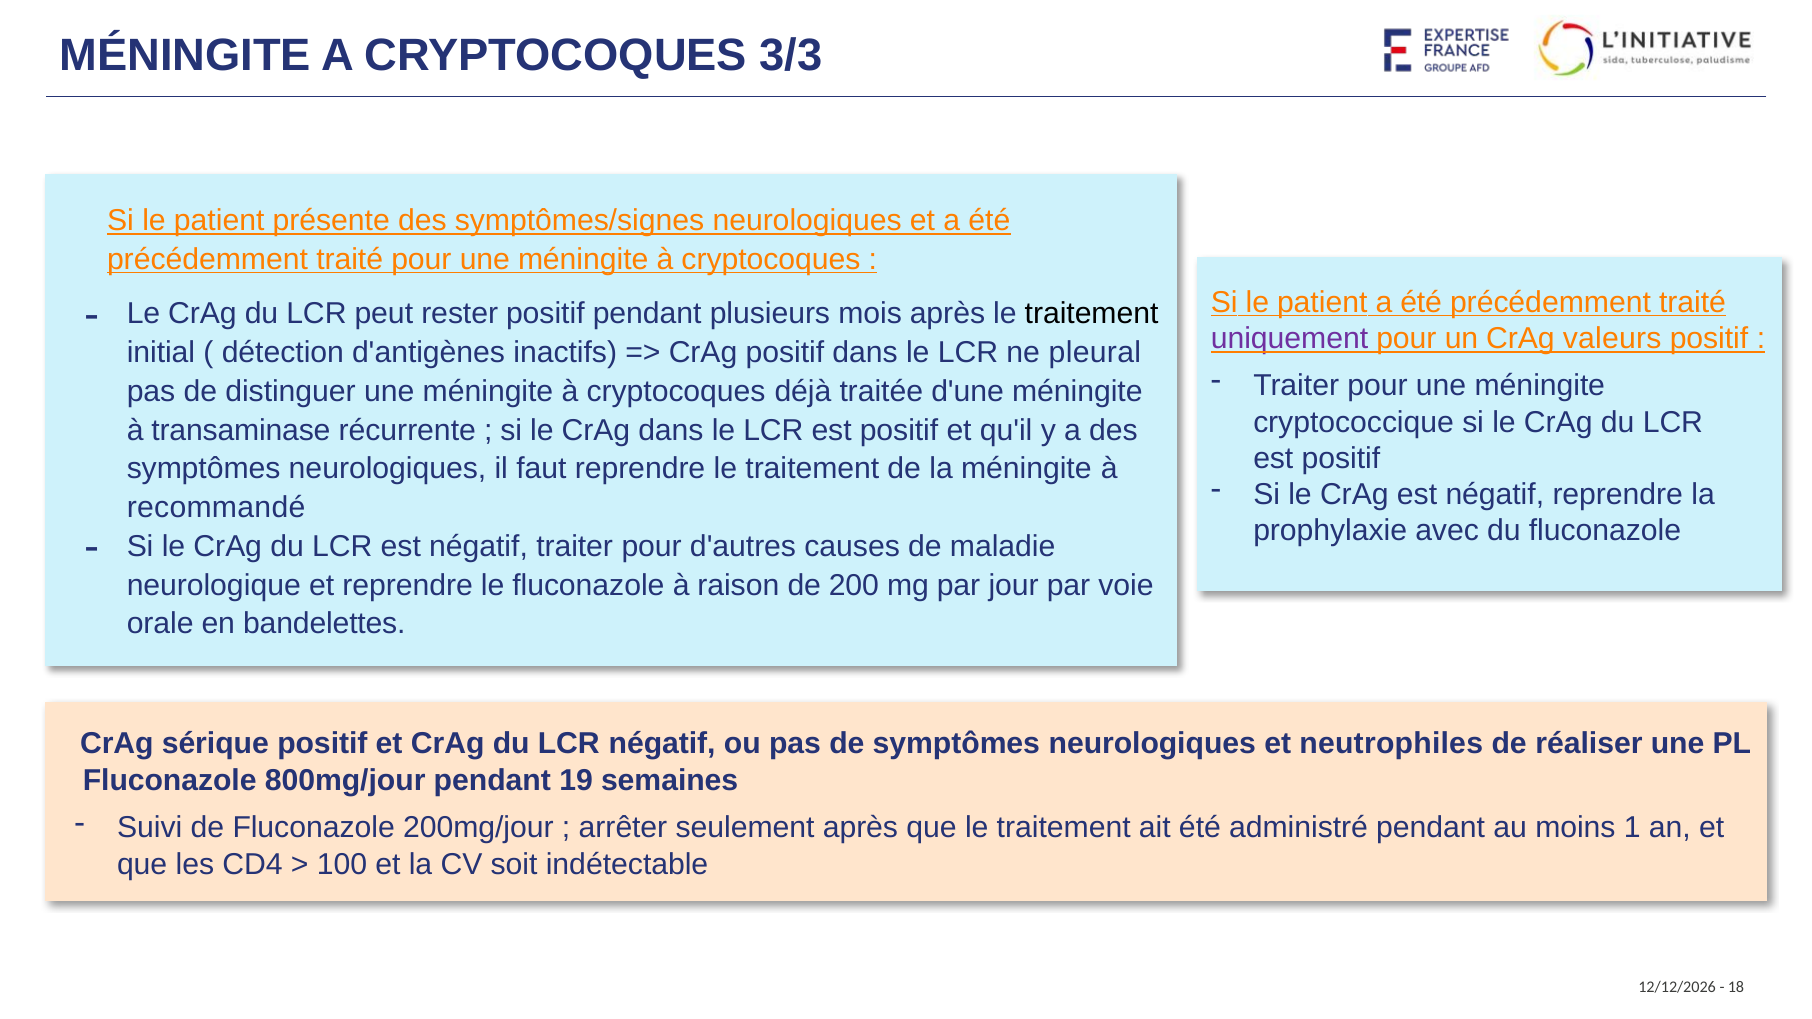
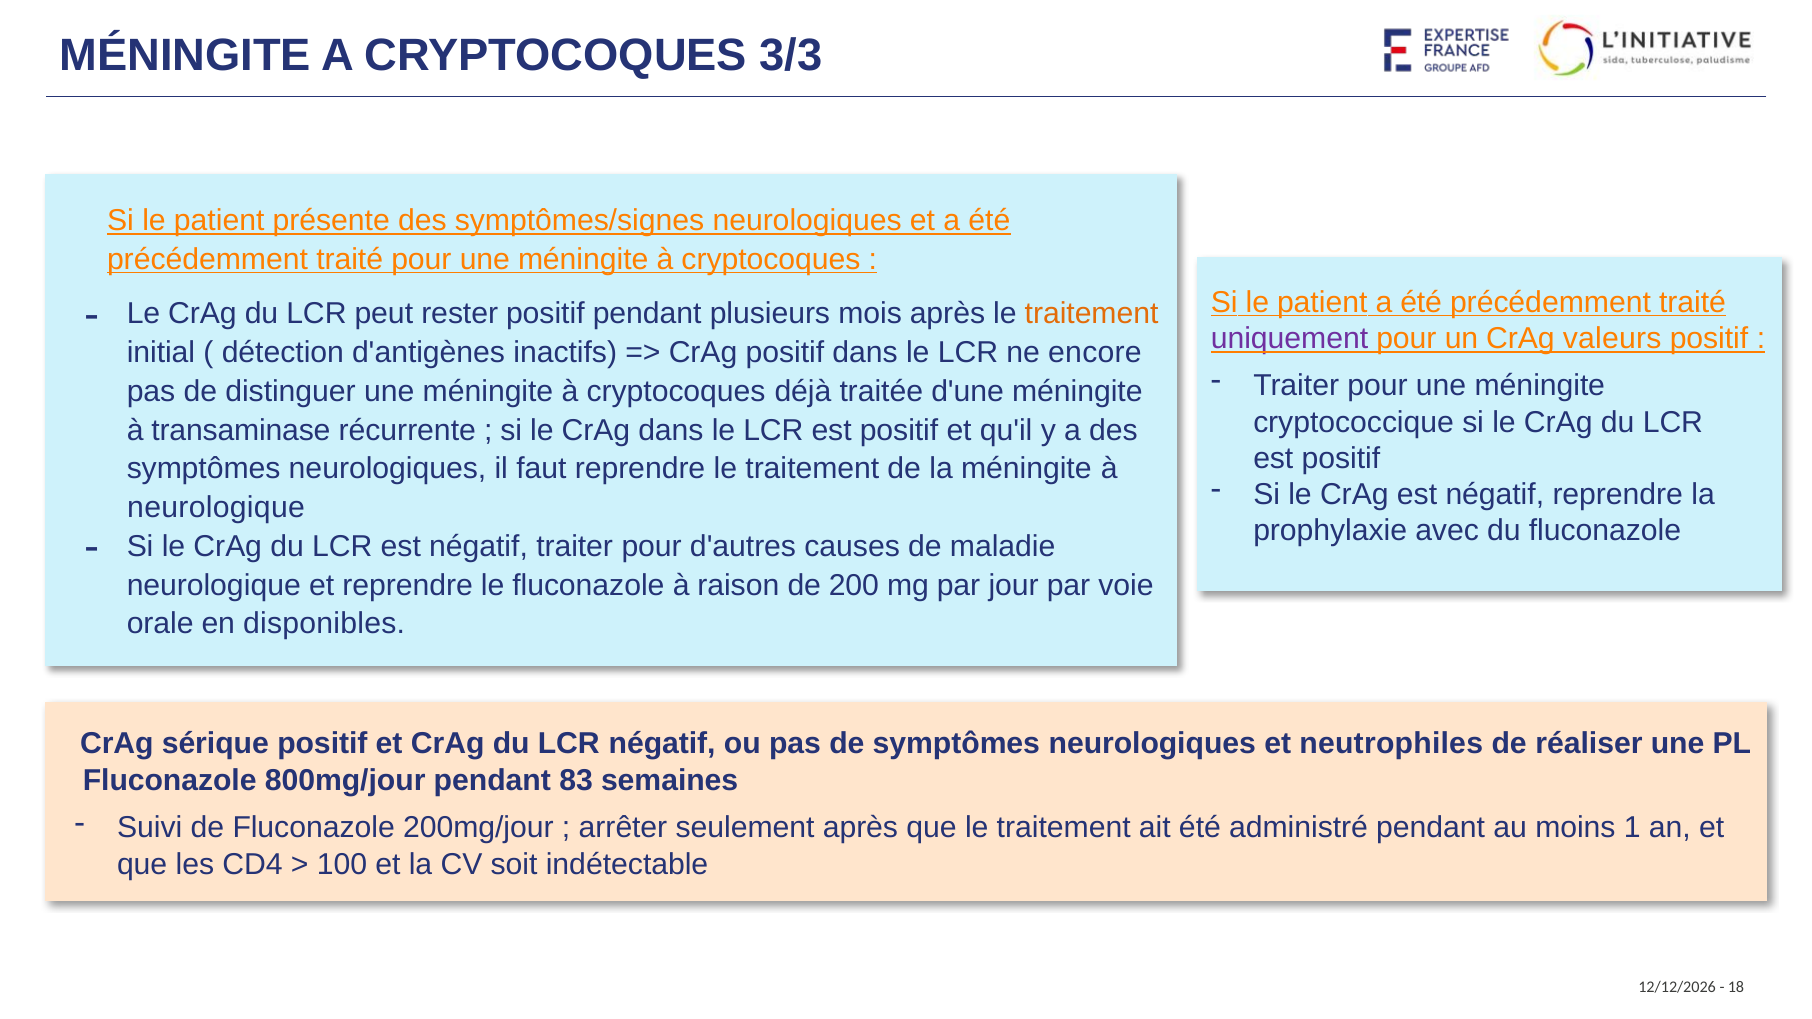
traitement at (1092, 314) colour: black -> orange
pleural: pleural -> encore
recommandé at (216, 508): recommandé -> neurologique
bandelettes: bandelettes -> disponibles
19: 19 -> 83
